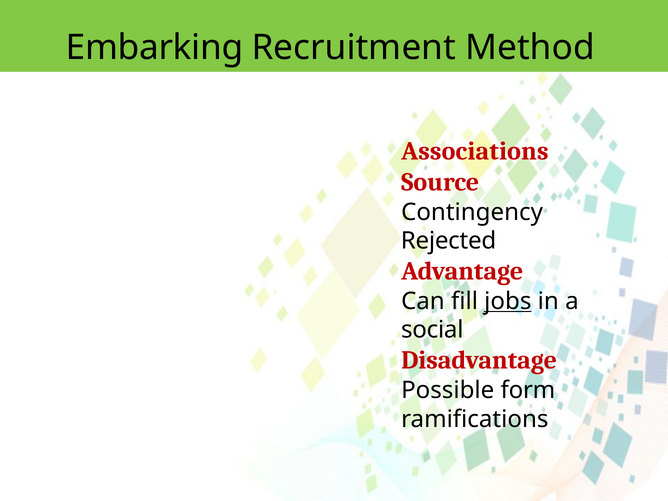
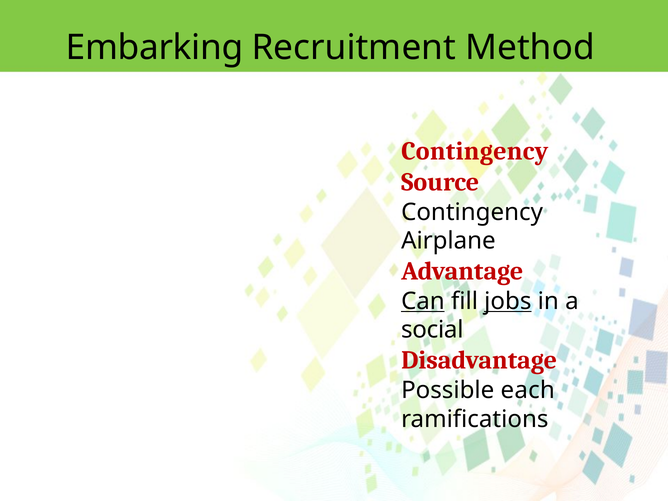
Associations at (475, 151): Associations -> Contingency
Rejected: Rejected -> Airplane
Can underline: none -> present
form: form -> each
